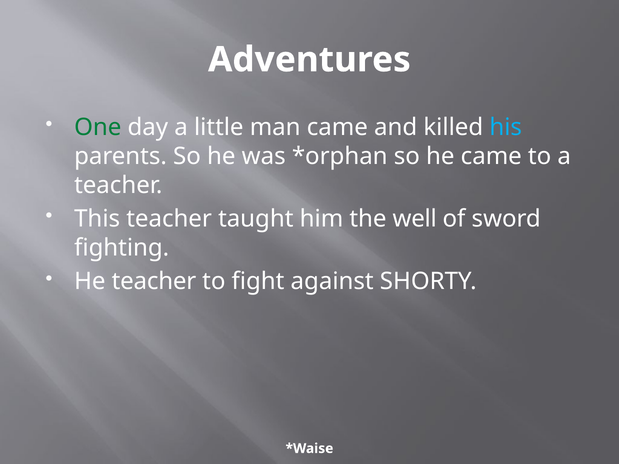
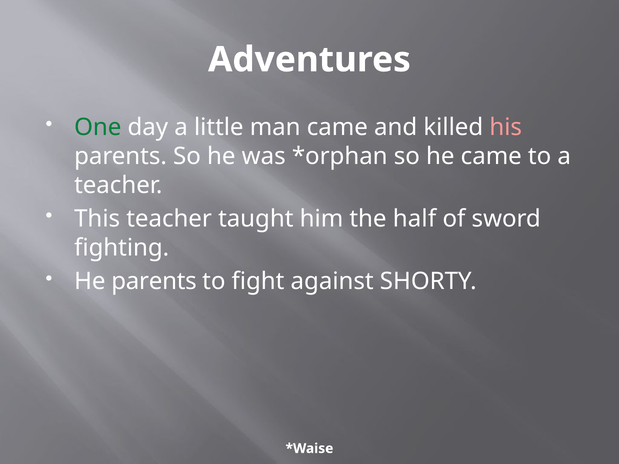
his colour: light blue -> pink
well: well -> half
He teacher: teacher -> parents
